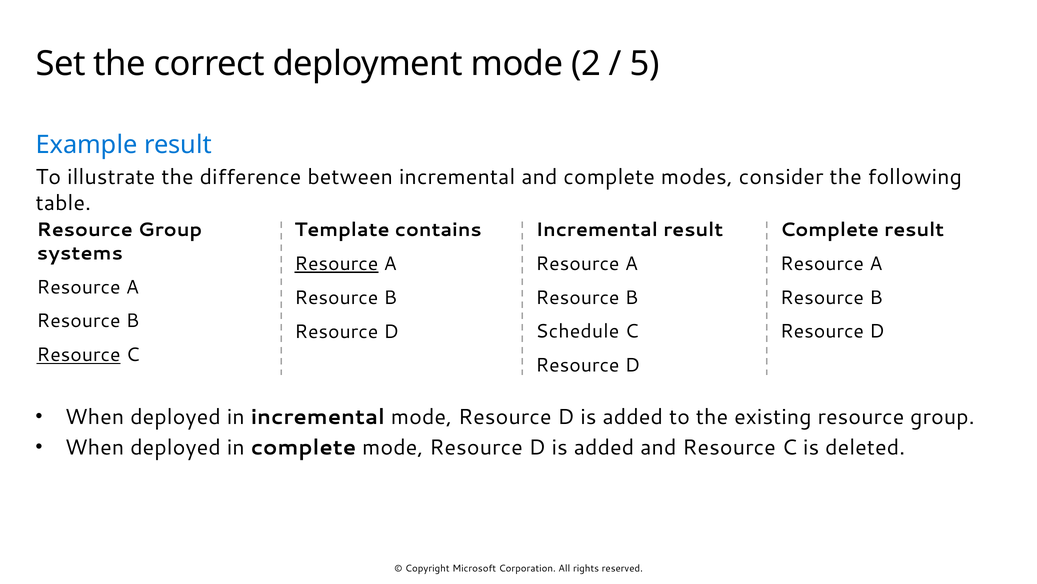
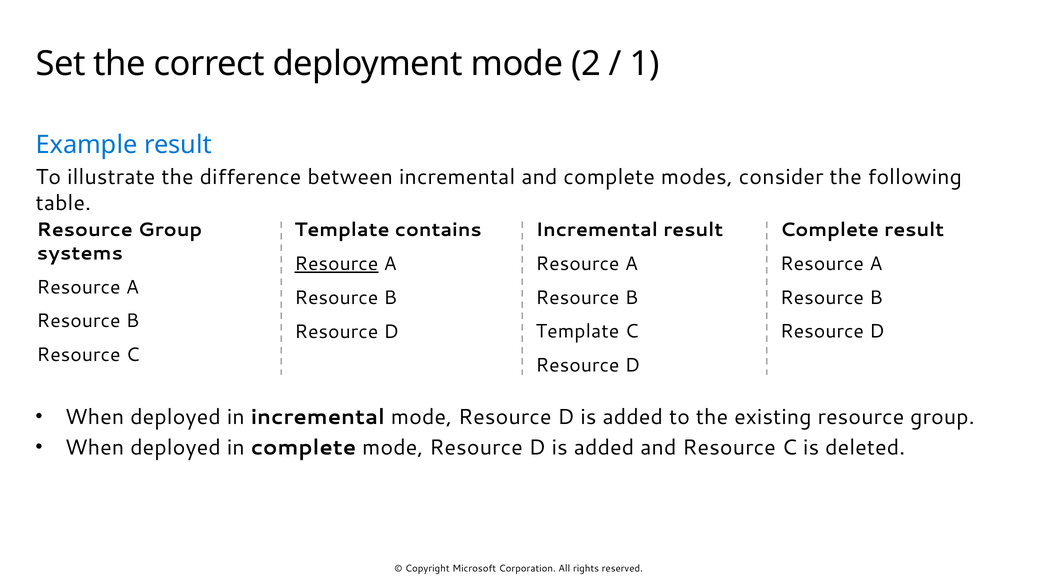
5: 5 -> 1
Schedule at (577, 331): Schedule -> Template
Resource at (79, 355) underline: present -> none
